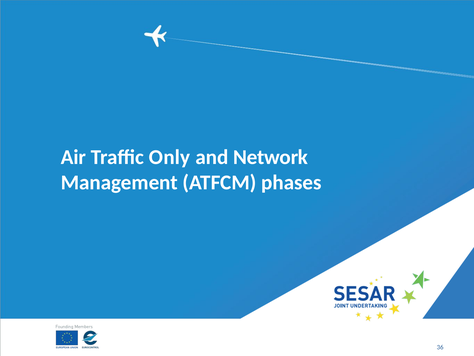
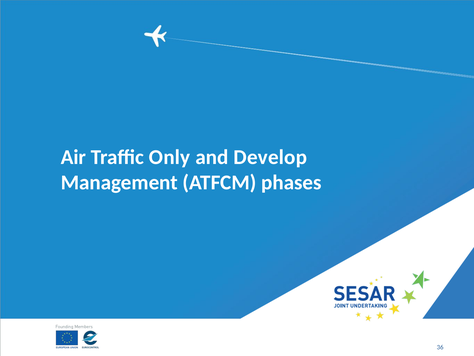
Network: Network -> Develop
